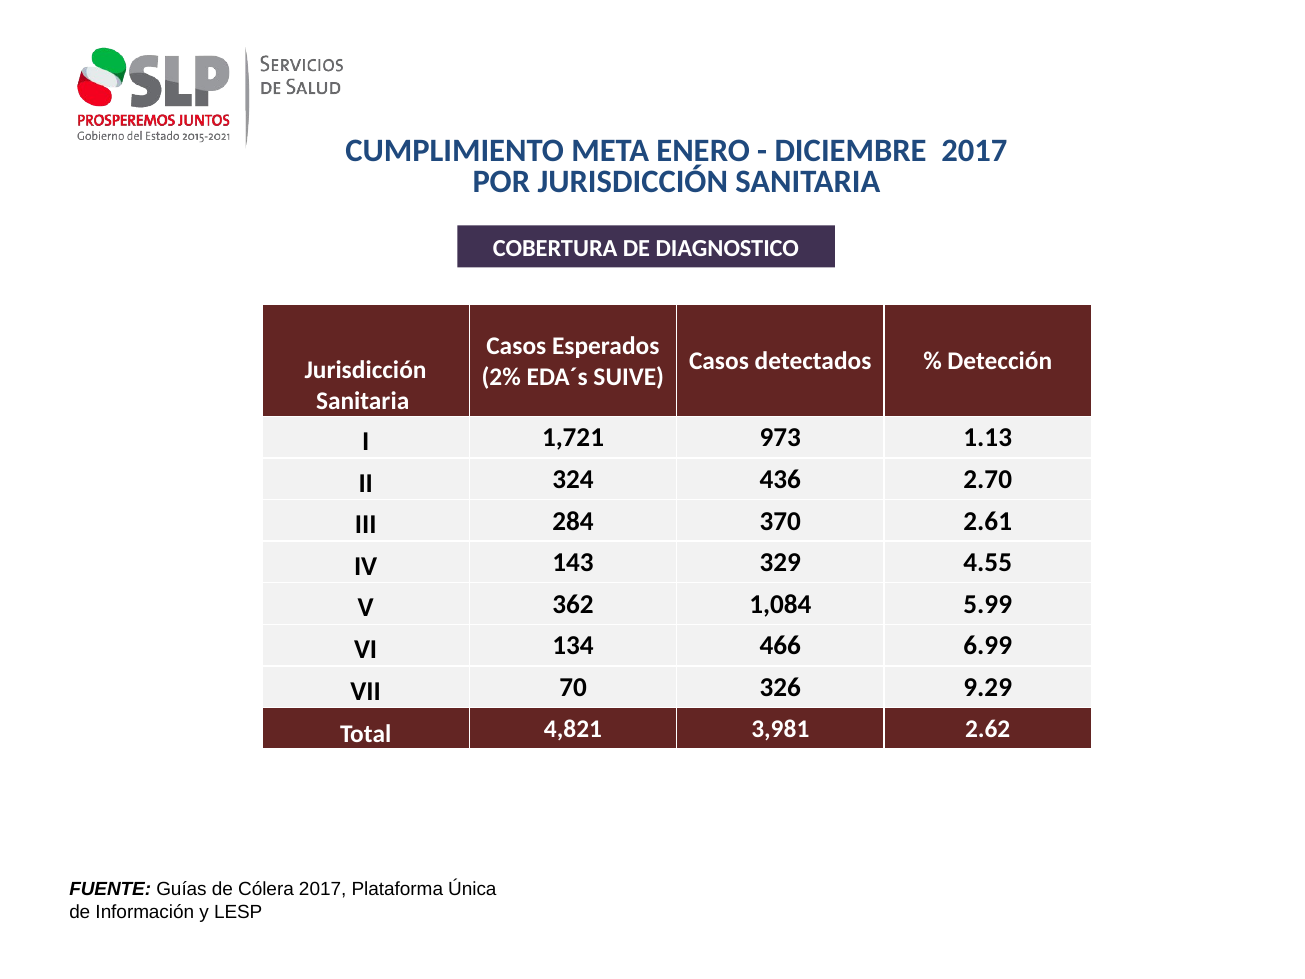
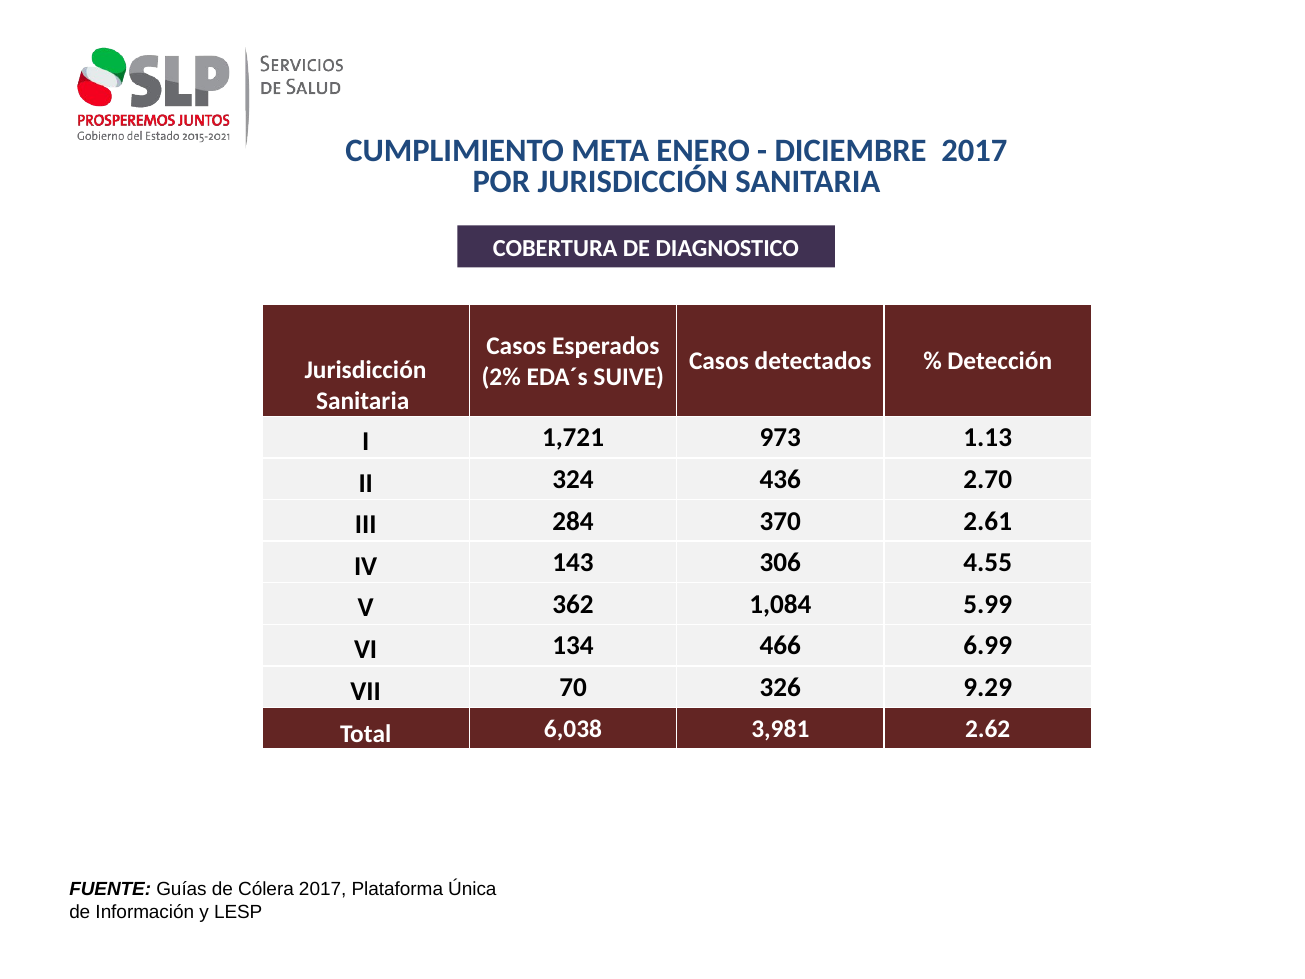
329: 329 -> 306
4,821: 4,821 -> 6,038
